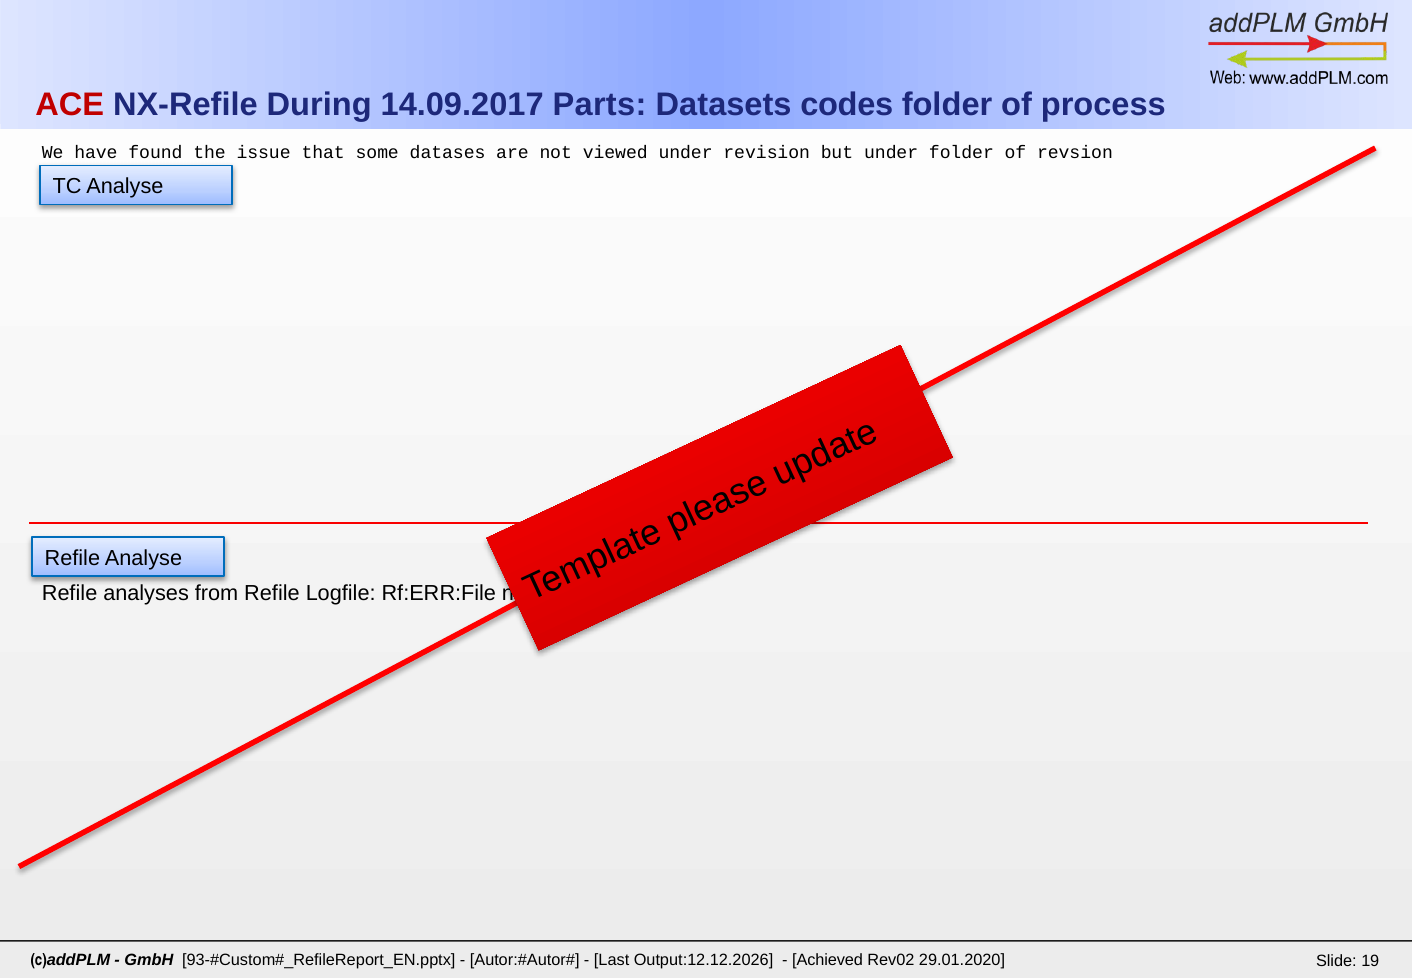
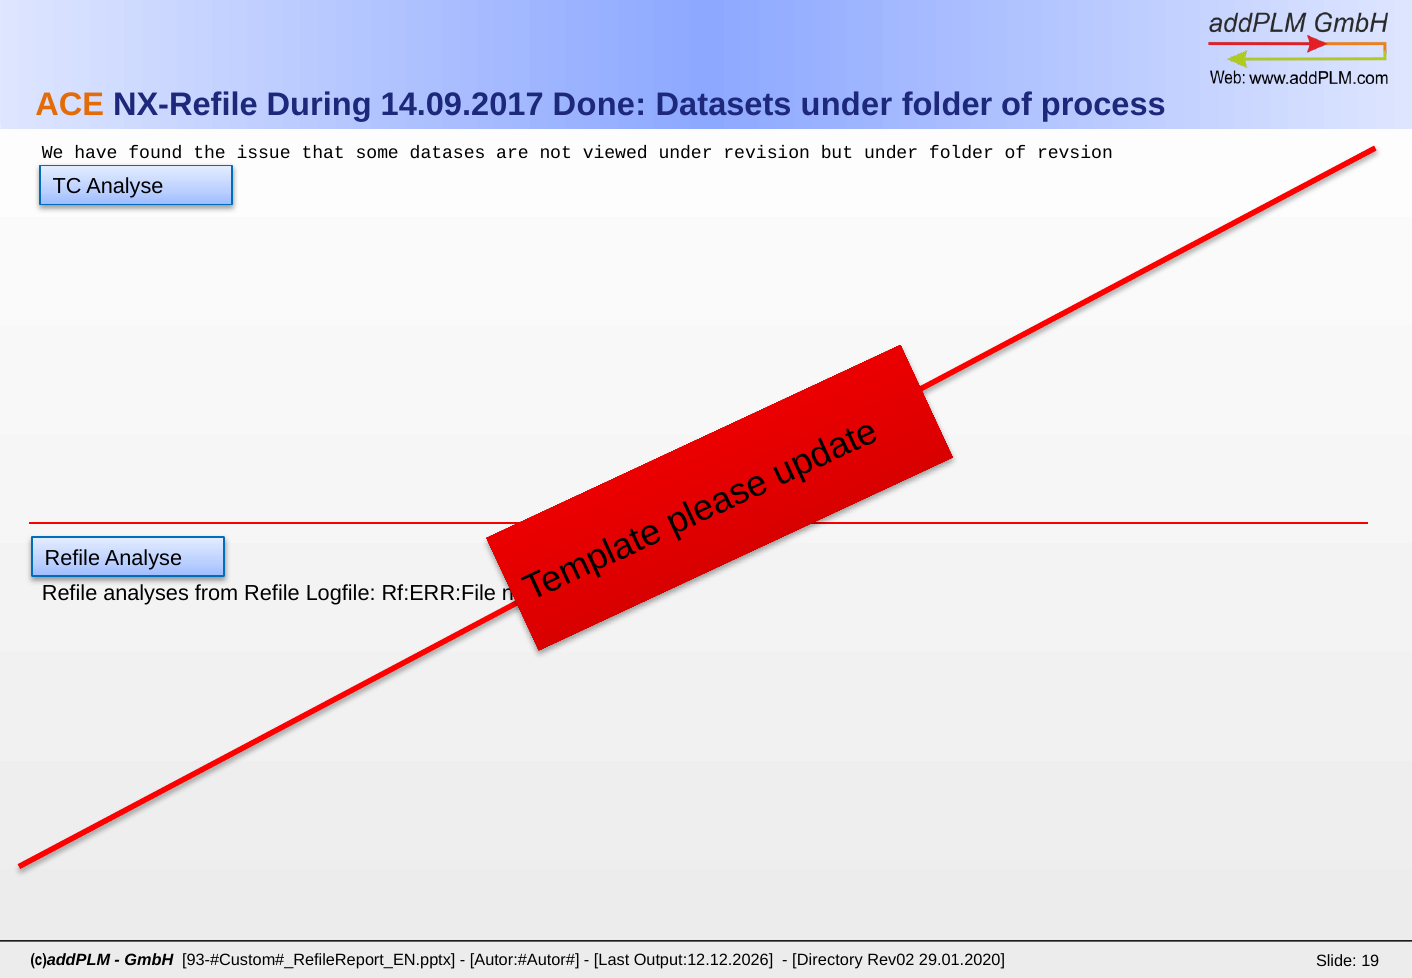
ACE colour: red -> orange
Parts: Parts -> Done
Datasets codes: codes -> under
Achieved: Achieved -> Directory
